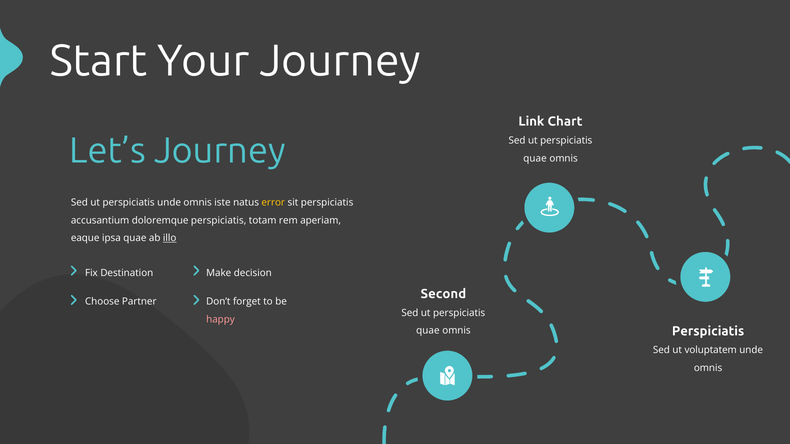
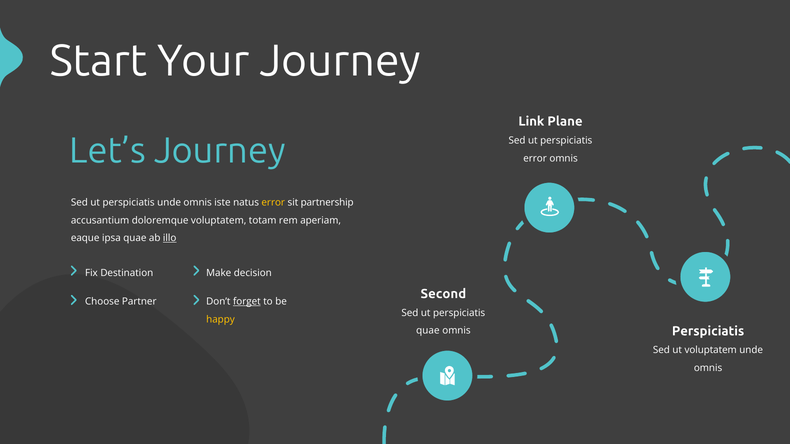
Chart: Chart -> Plane
quae at (535, 158): quae -> error
sit perspiciatis: perspiciatis -> partnership
doloremque perspiciatis: perspiciatis -> voluptatem
forget underline: none -> present
happy colour: pink -> yellow
